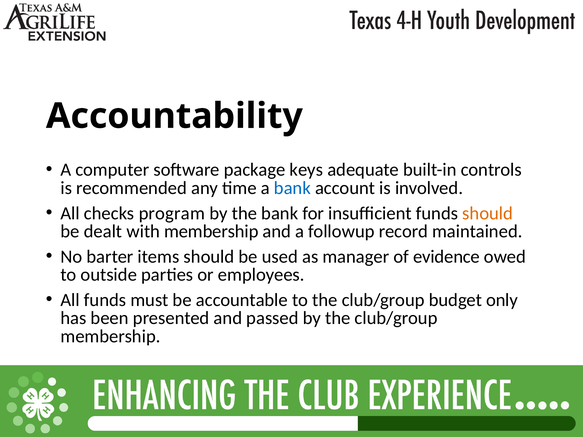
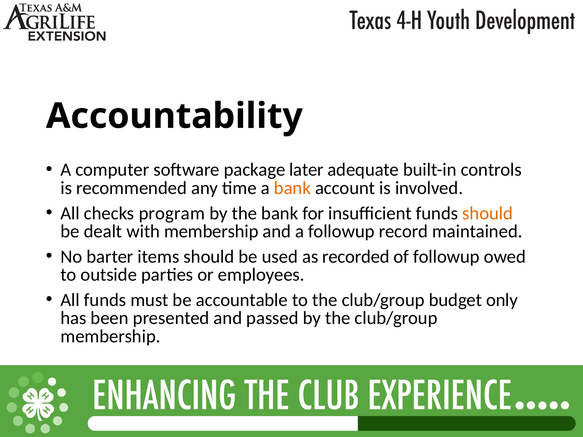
keys: keys -> later
bank at (292, 188) colour: blue -> orange
manager: manager -> recorded
of evidence: evidence -> followup
